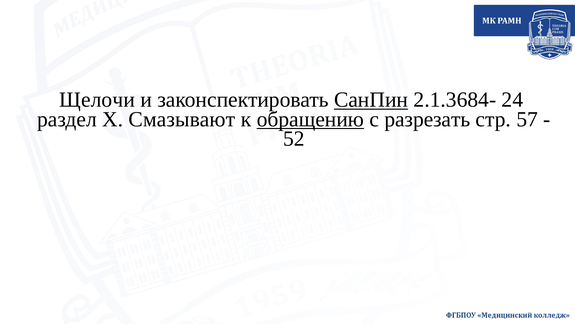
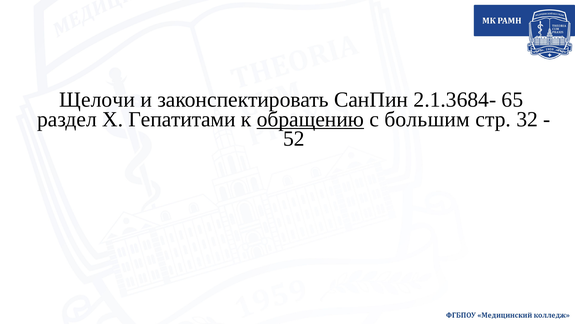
СанПин underline: present -> none
24: 24 -> 65
Смазывают: Смазывают -> Гепатитами
разрезать: разрезать -> большим
57: 57 -> 32
